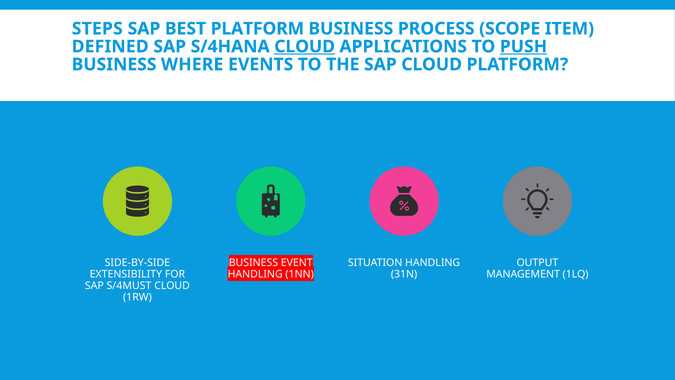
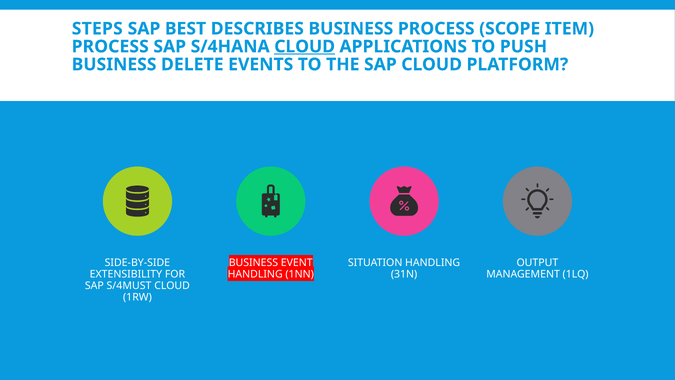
BEST PLATFORM: PLATFORM -> DESCRIBES
DEFINED at (110, 47): DEFINED -> PROCESS
PUSH underline: present -> none
WHERE: WHERE -> DELETE
